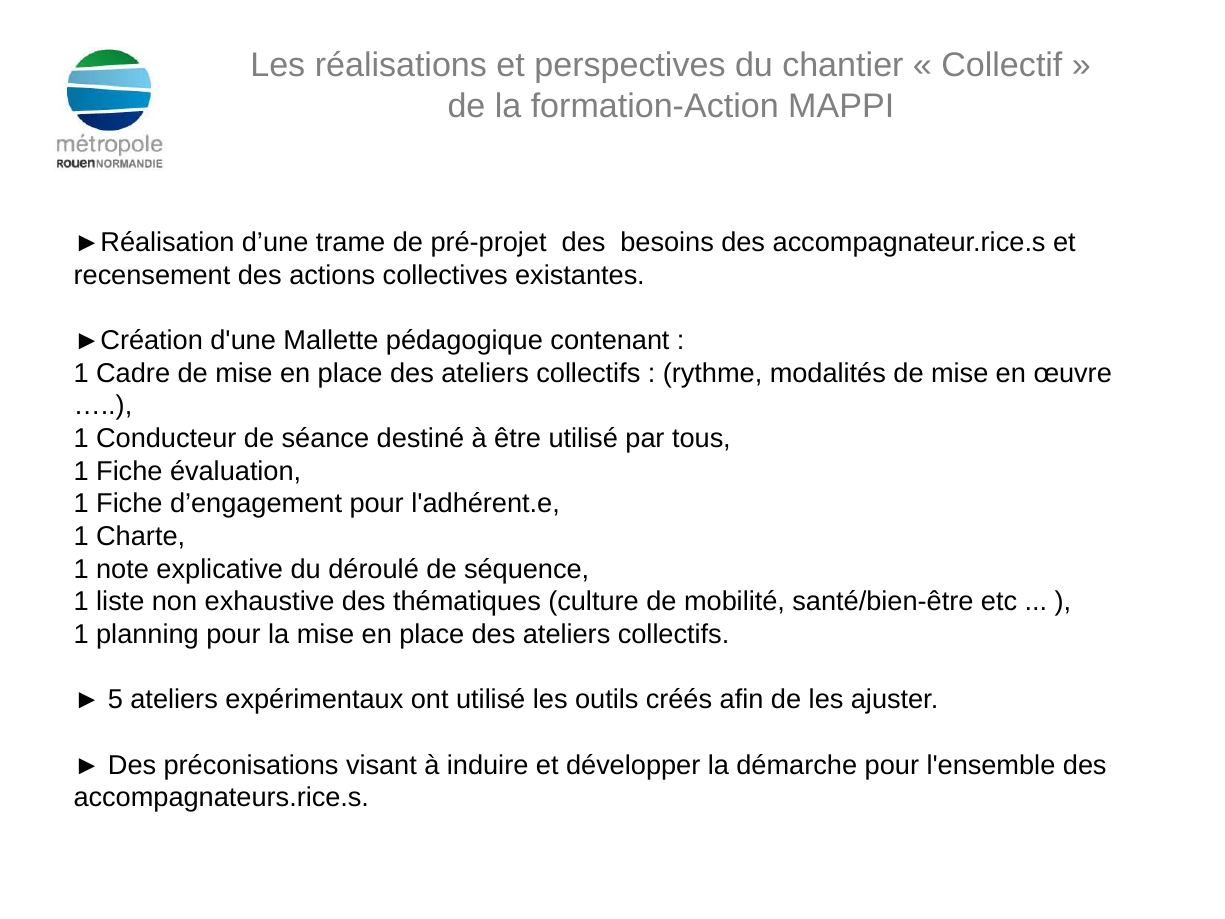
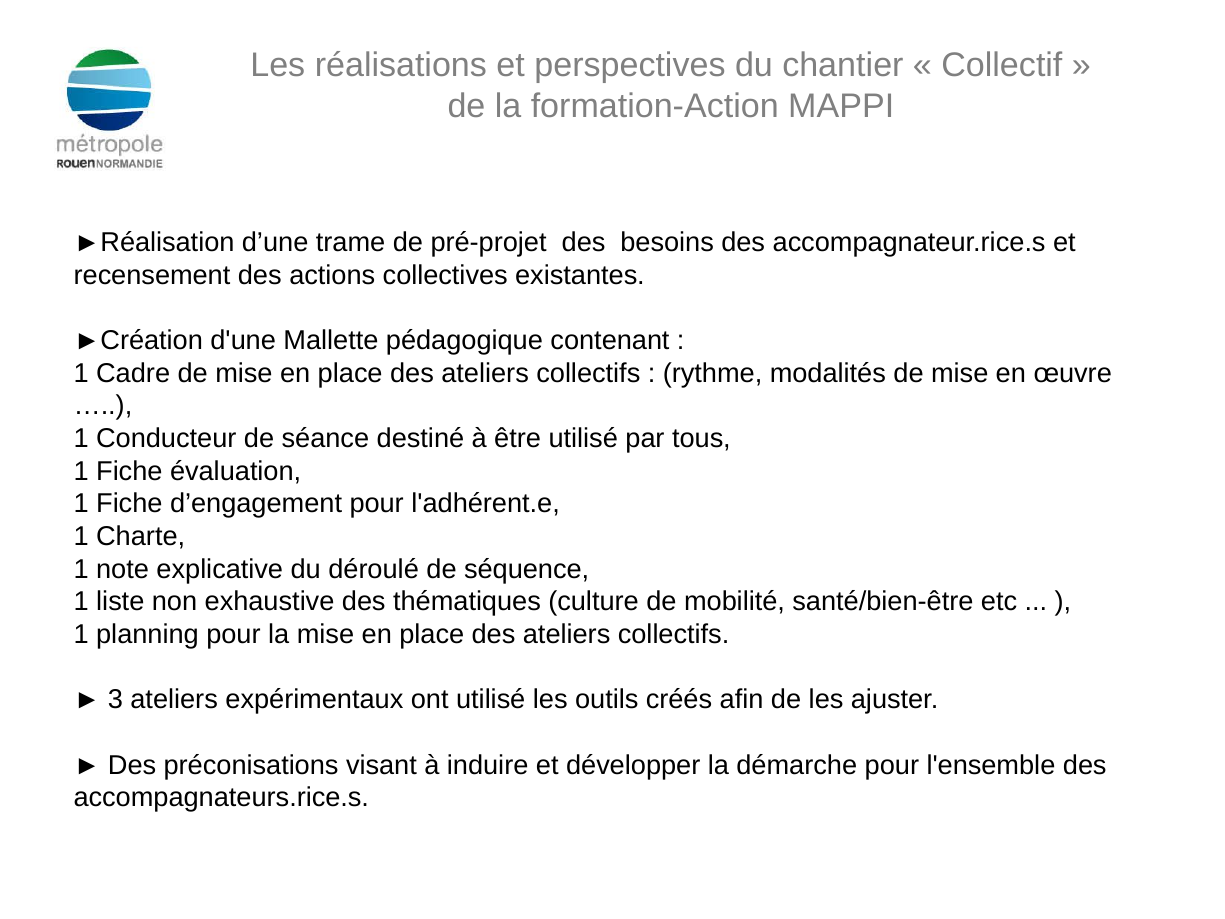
5: 5 -> 3
